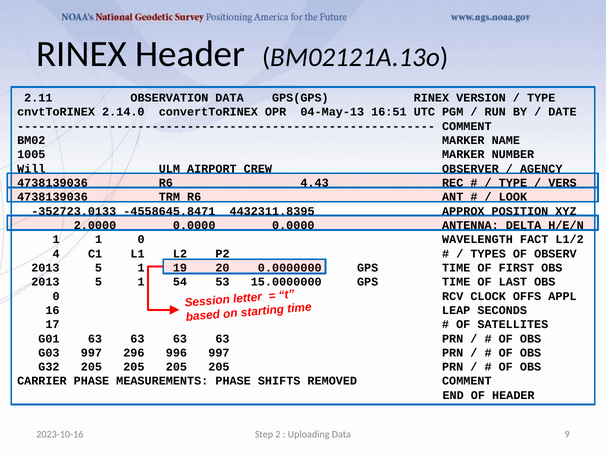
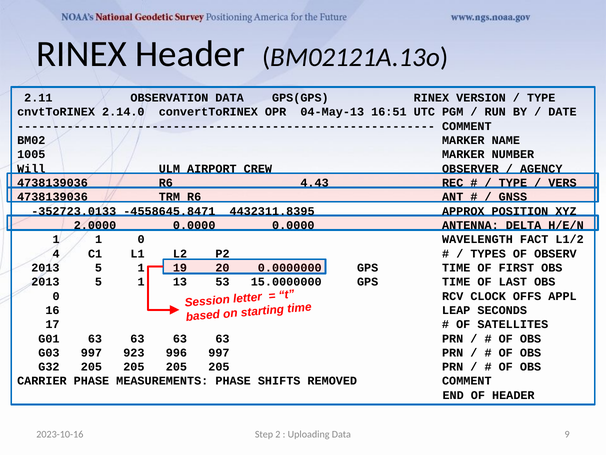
LOOK: LOOK -> GNSS
54: 54 -> 13
296: 296 -> 923
